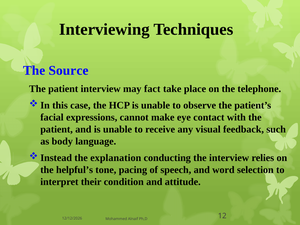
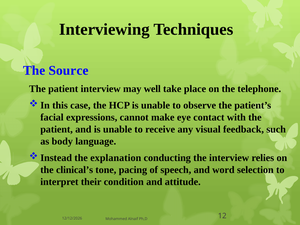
fact: fact -> well
helpful’s: helpful’s -> clinical’s
